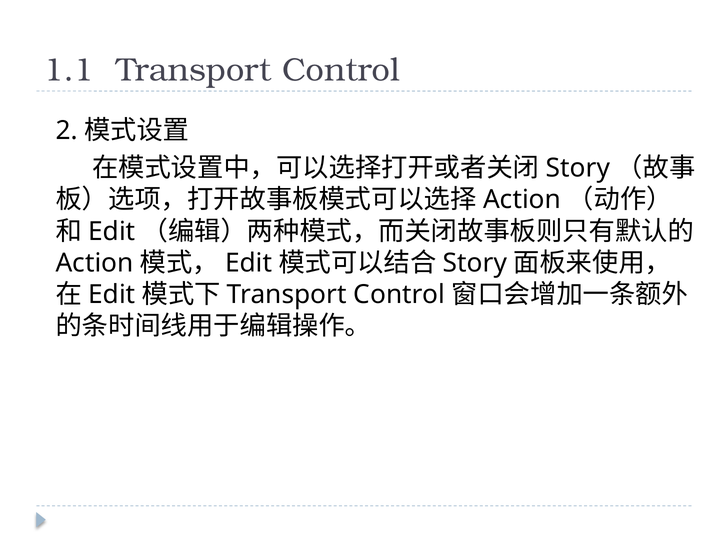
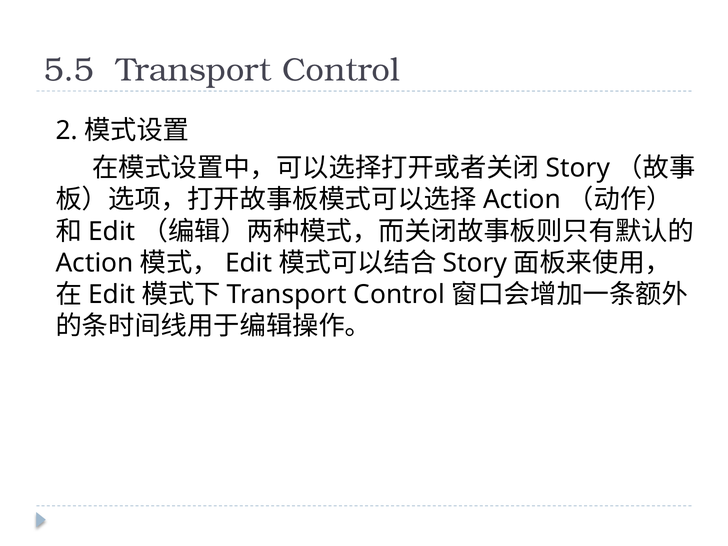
1.1: 1.1 -> 5.5
